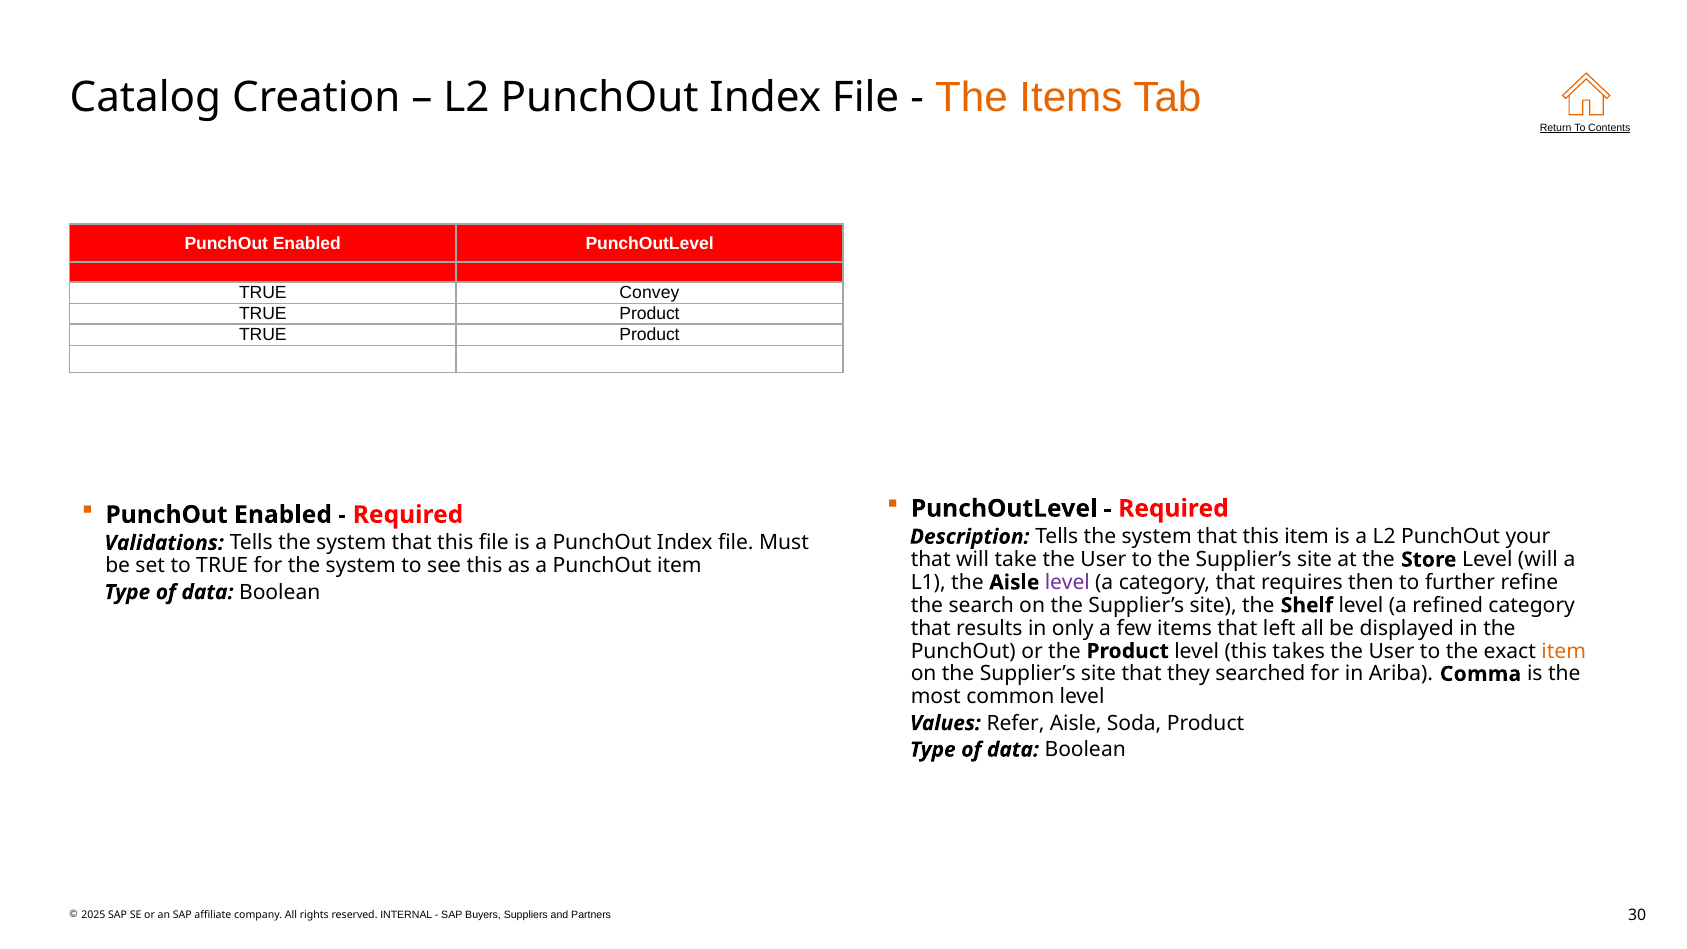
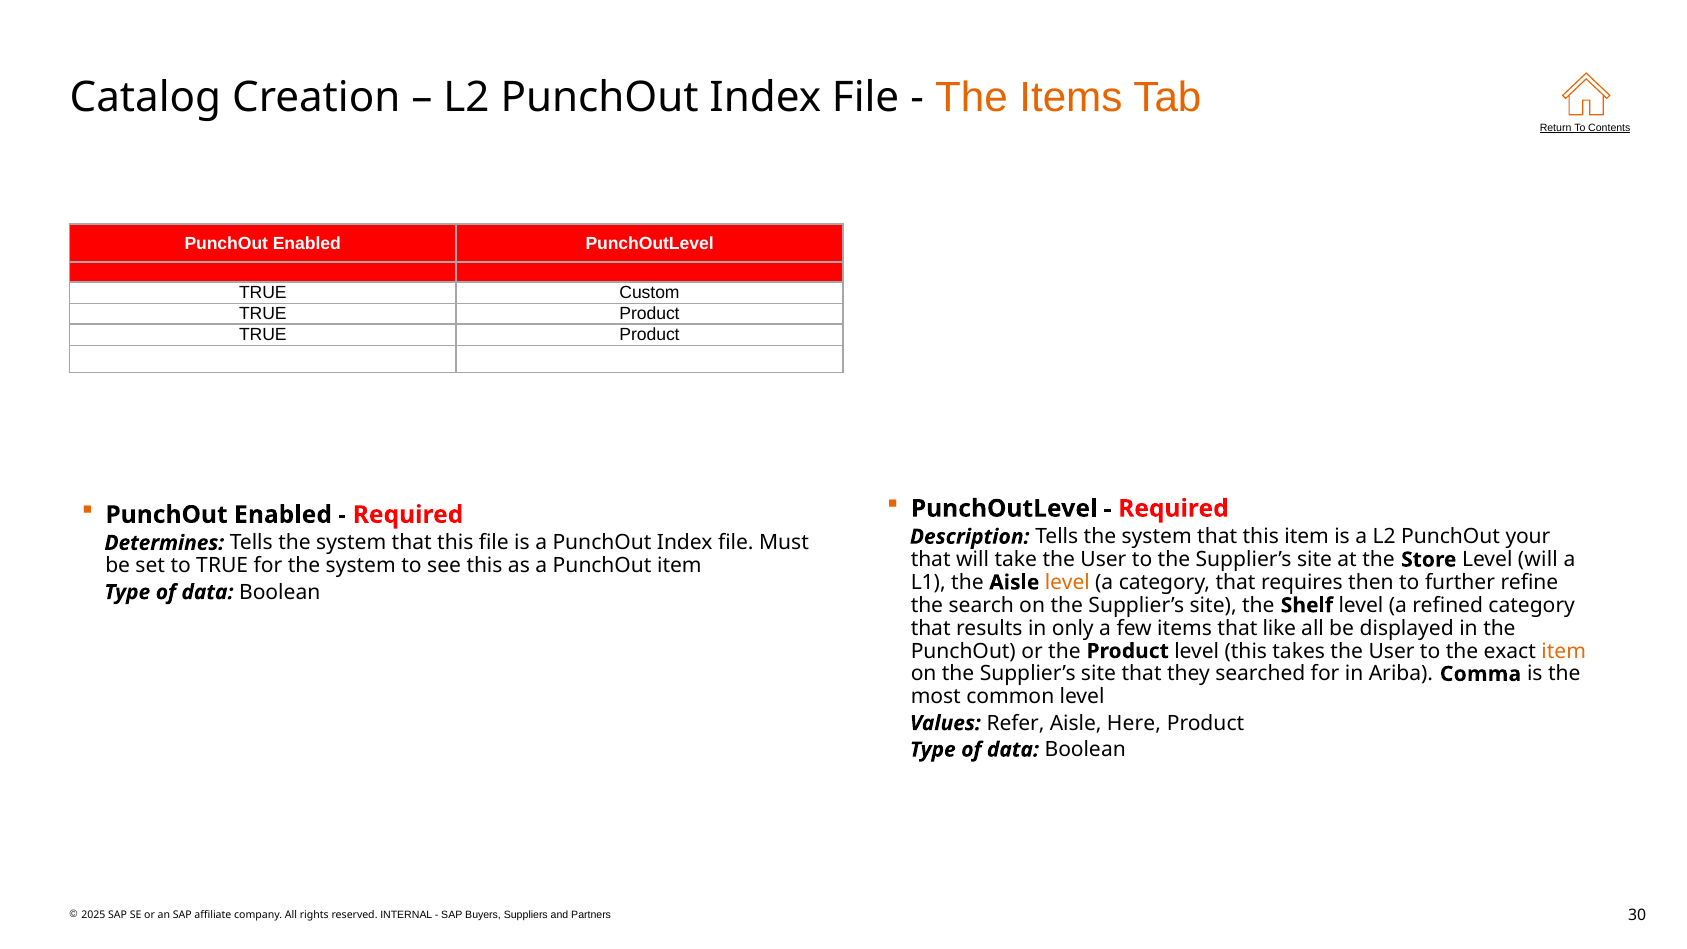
Convey: Convey -> Custom
Validations: Validations -> Determines
level at (1067, 582) colour: purple -> orange
left: left -> like
Soda: Soda -> Here
